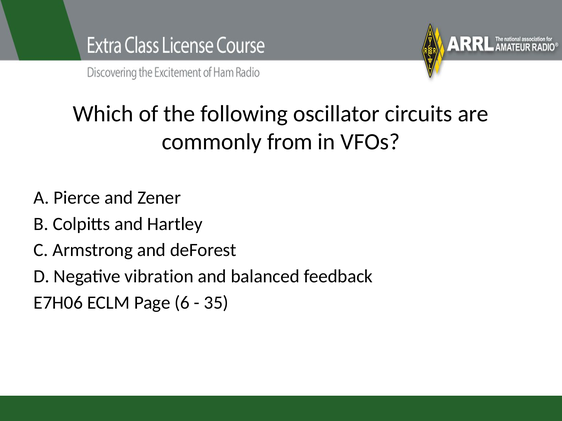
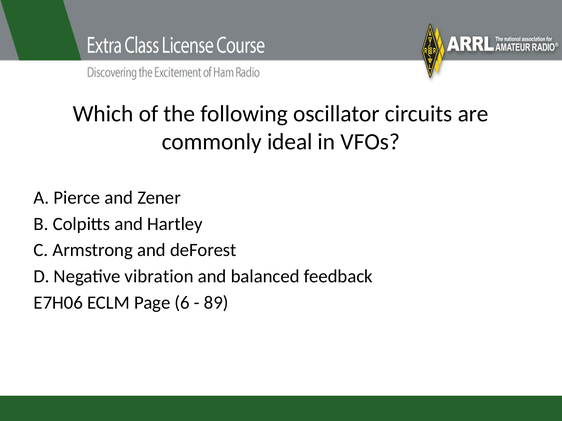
from: from -> ideal
35: 35 -> 89
